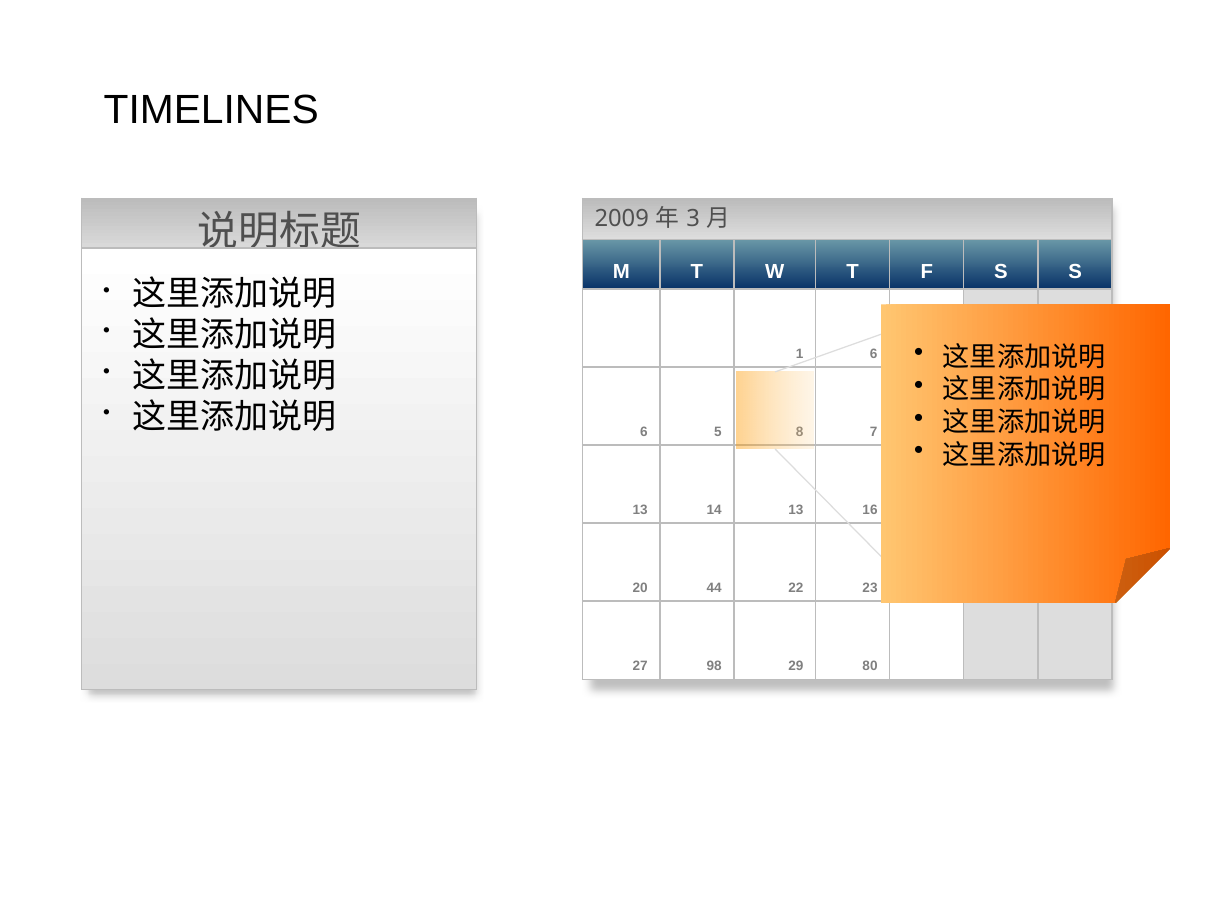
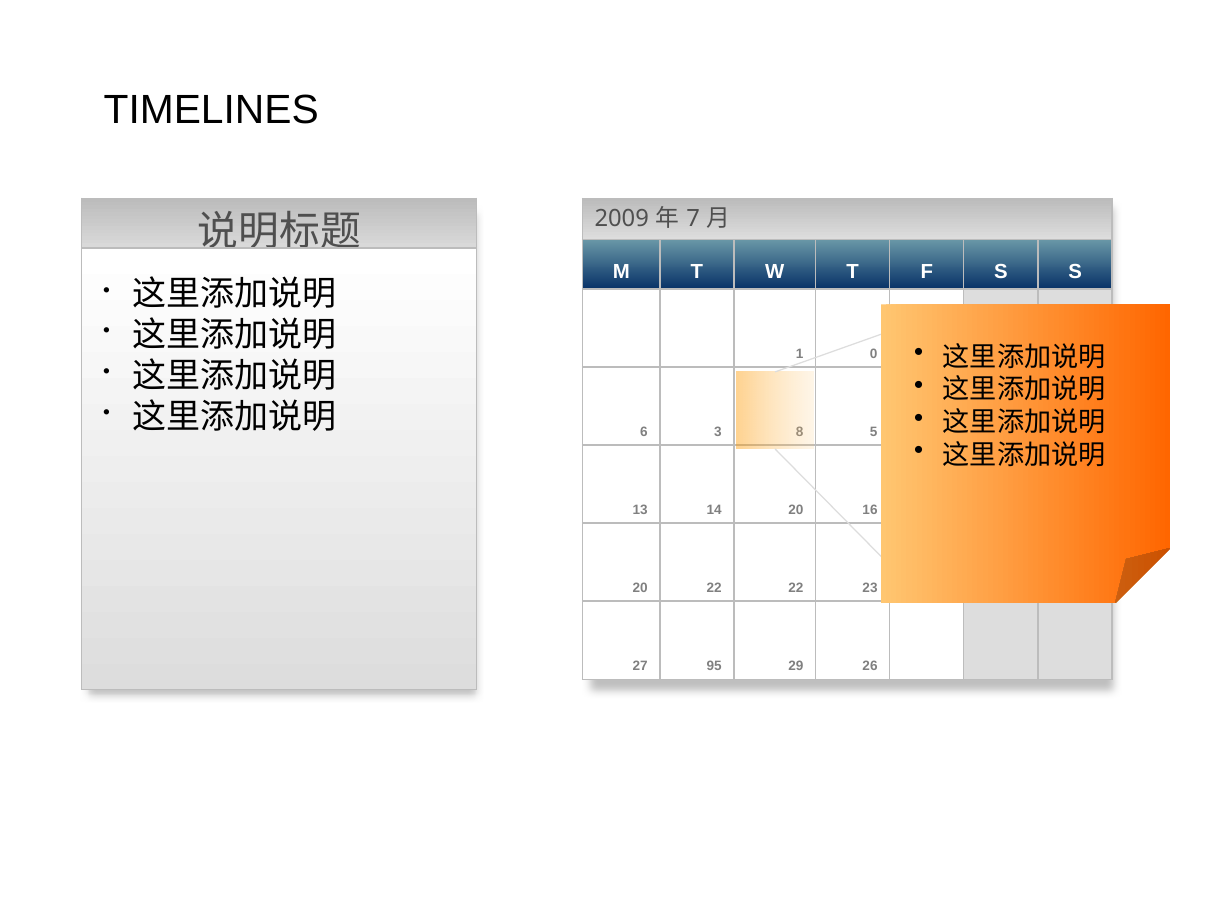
3 at (693, 219): 3 -> 7
1 6: 6 -> 0
6 5: 5 -> 3
7 at (874, 432): 7 -> 5
14 13: 13 -> 20
20 44: 44 -> 22
98: 98 -> 95
29 80: 80 -> 26
